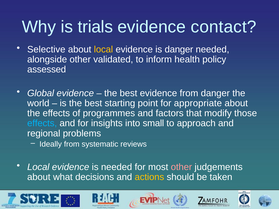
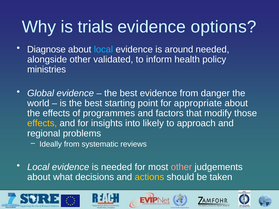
contact: contact -> options
Selective: Selective -> Diagnose
local at (103, 49) colour: yellow -> light blue
is danger: danger -> around
assessed: assessed -> ministries
effects at (42, 123) colour: light blue -> yellow
small: small -> likely
